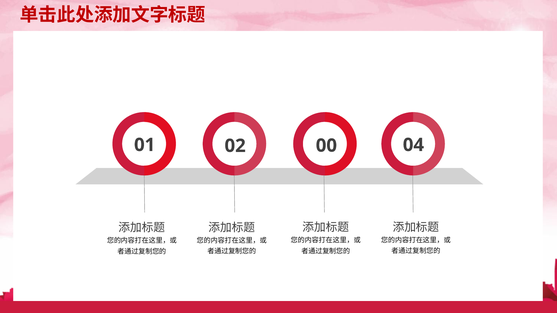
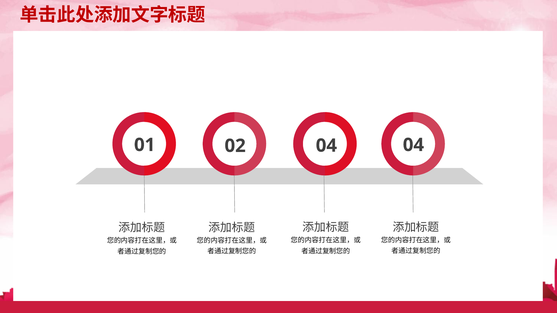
01 00: 00 -> 04
